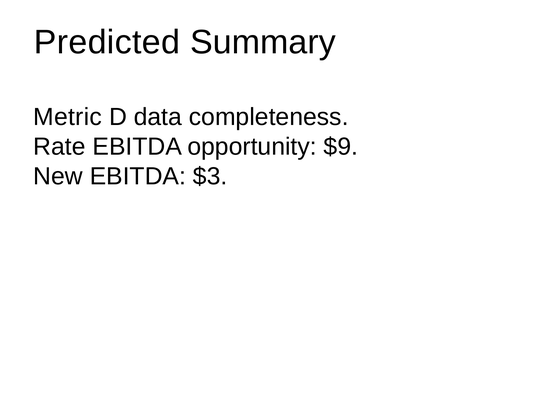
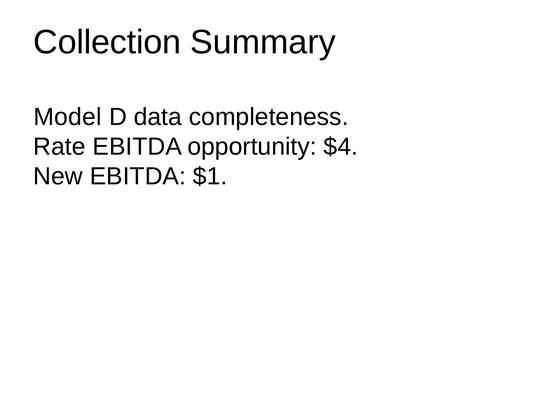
Predicted: Predicted -> Collection
Metric: Metric -> Model
$9: $9 -> $4
$3: $3 -> $1
